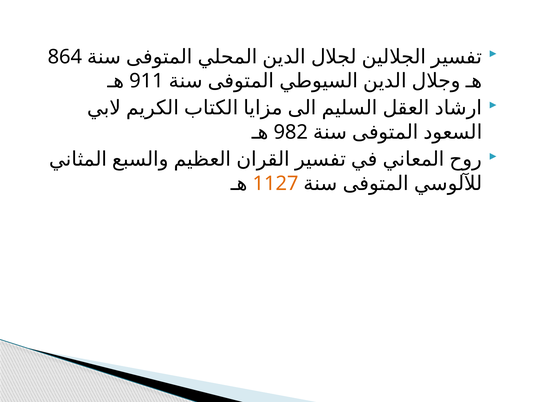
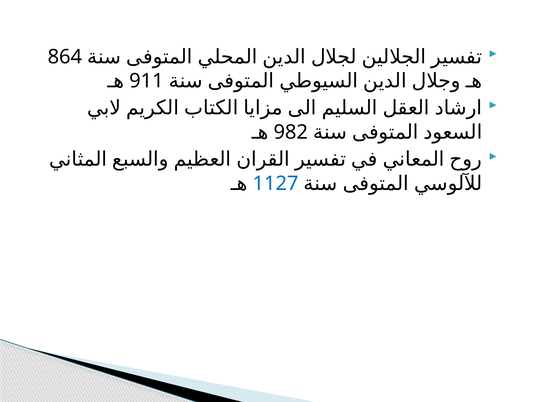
1127 colour: orange -> blue
